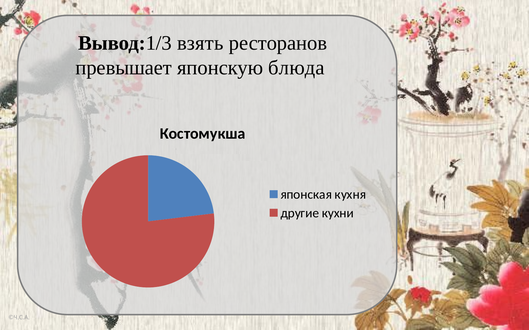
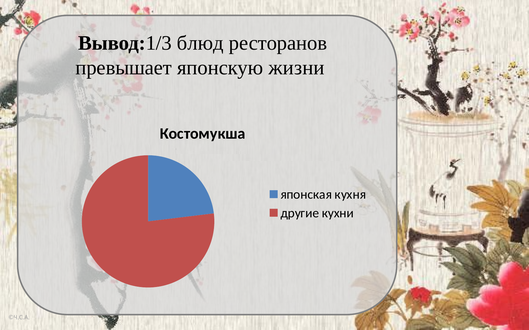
взять: взять -> блюд
блюда: блюда -> жизни
